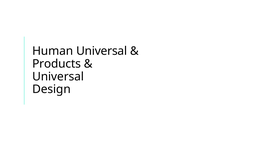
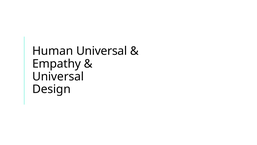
Products: Products -> Empathy
